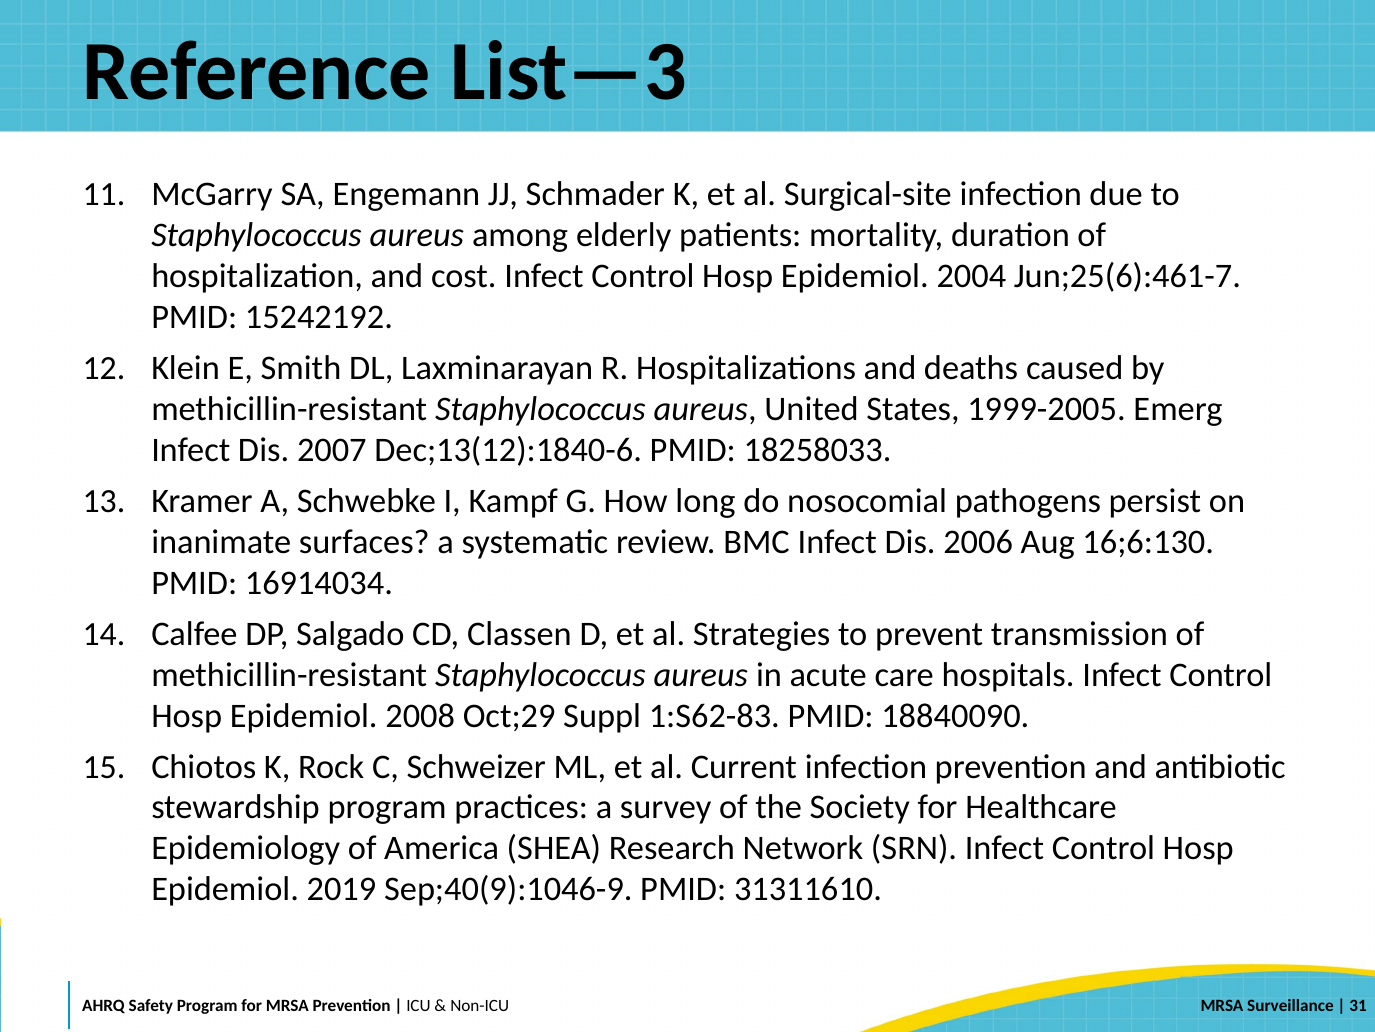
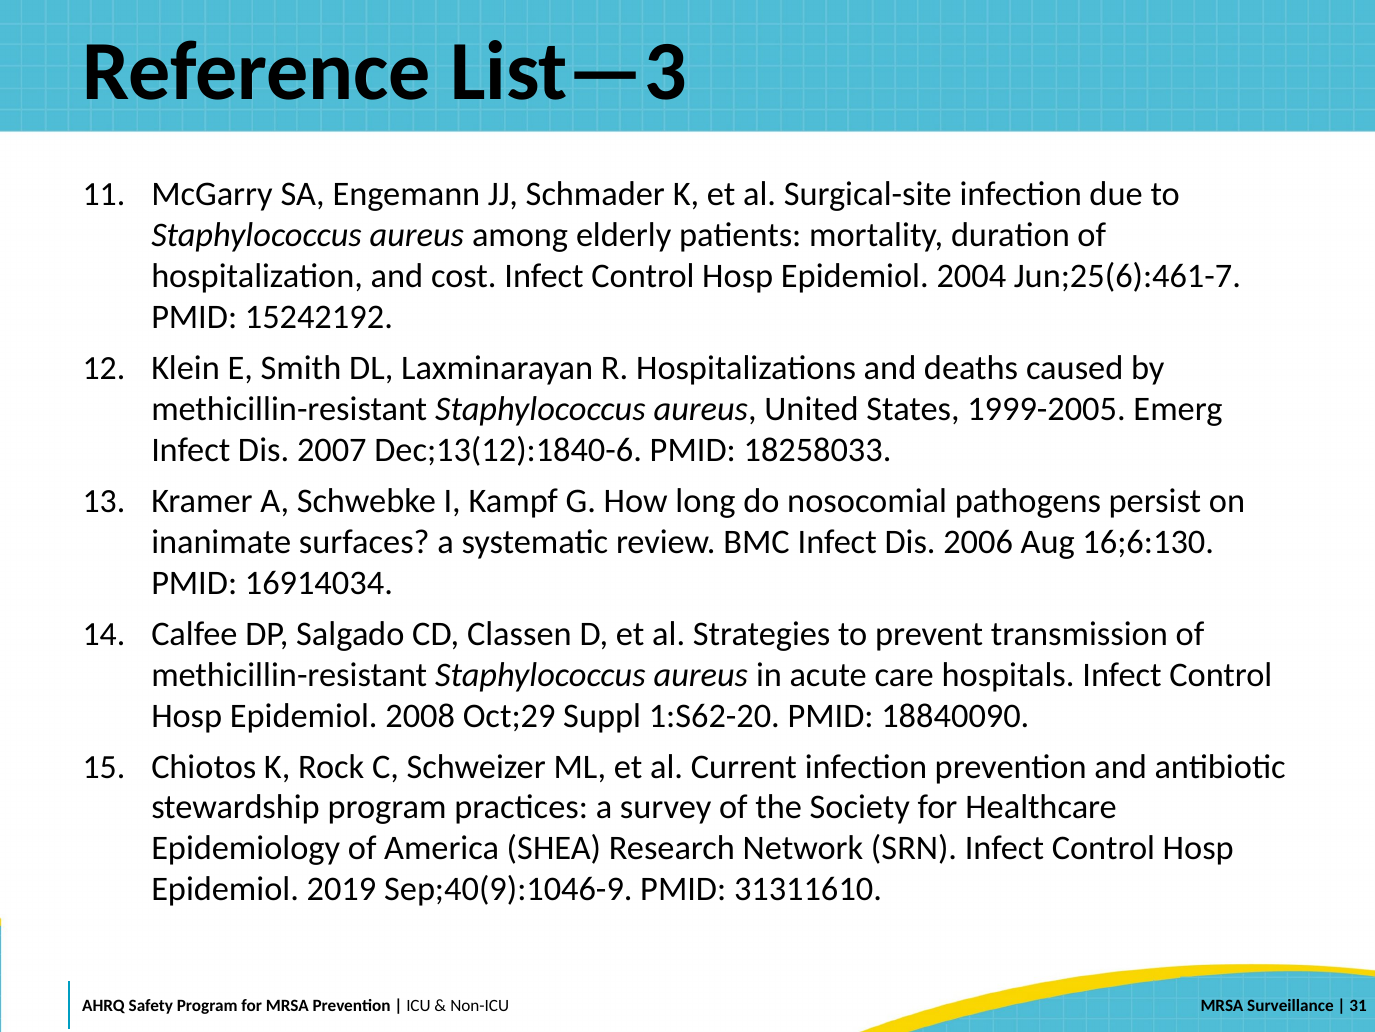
1:S62-83: 1:S62-83 -> 1:S62-20
